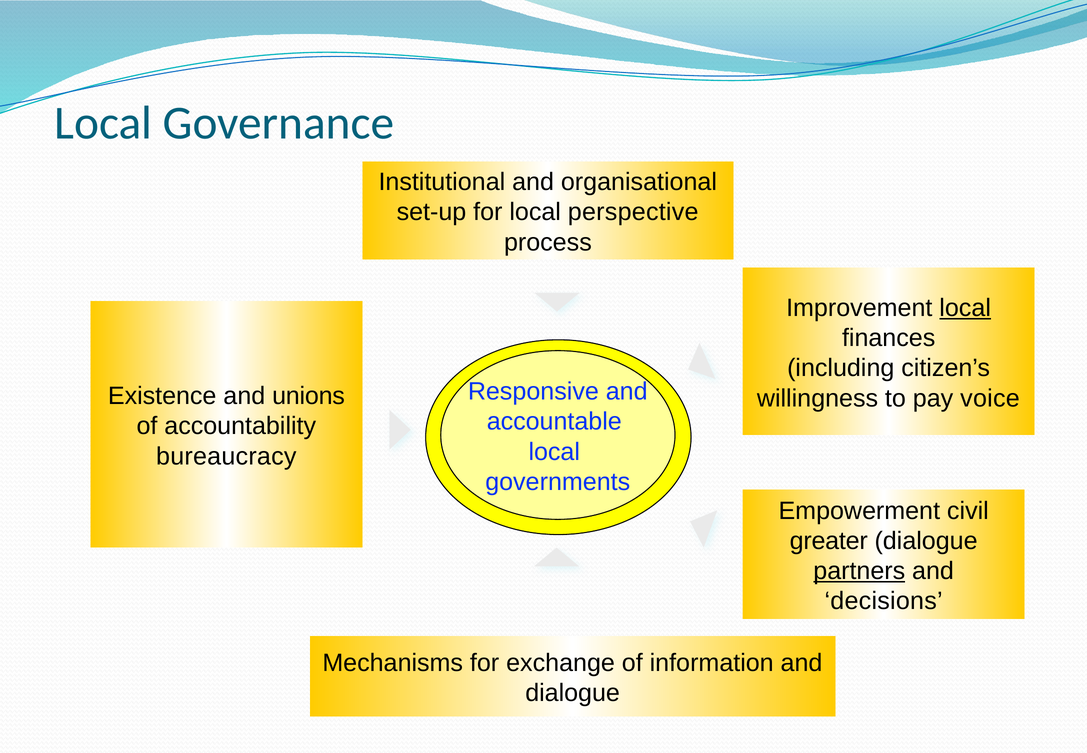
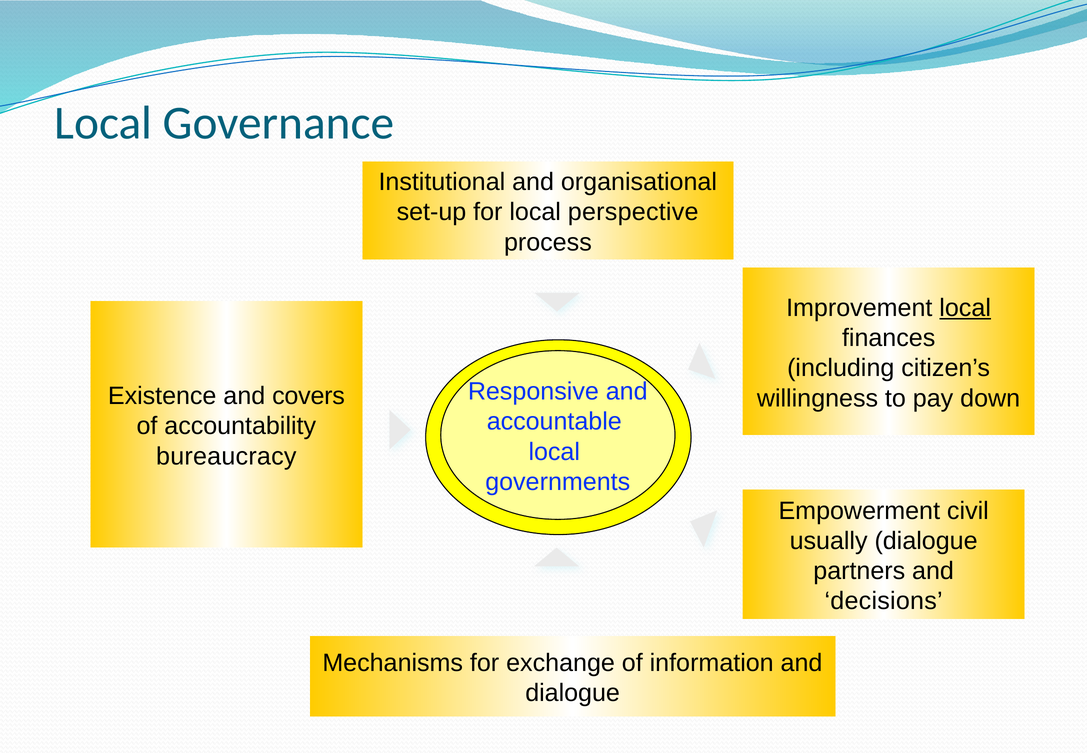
unions: unions -> covers
voice: voice -> down
greater: greater -> usually
partners underline: present -> none
